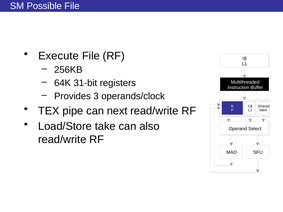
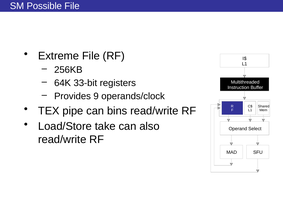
Execute: Execute -> Extreme
31-bit: 31-bit -> 33-bit
3: 3 -> 9
next: next -> bins
